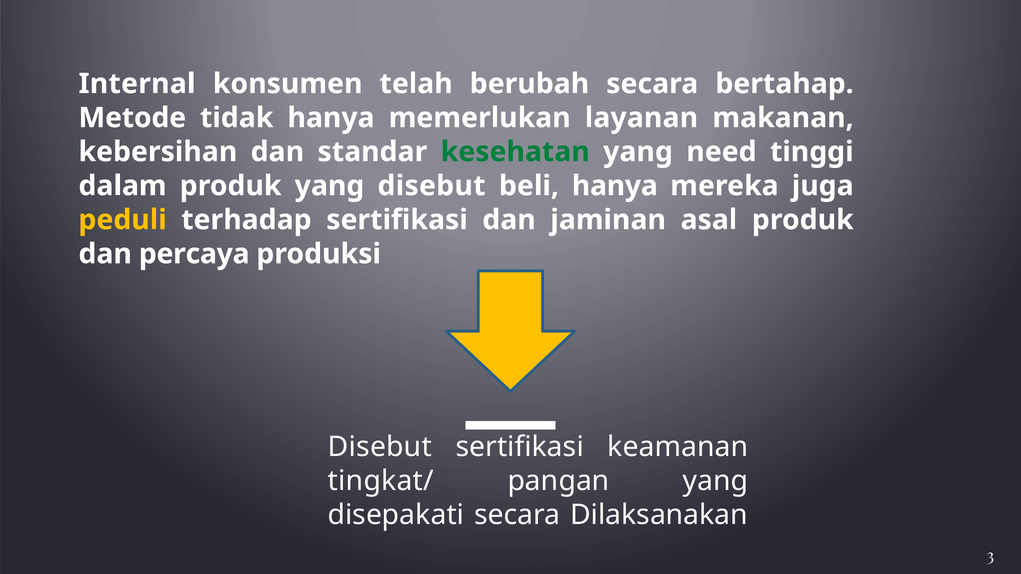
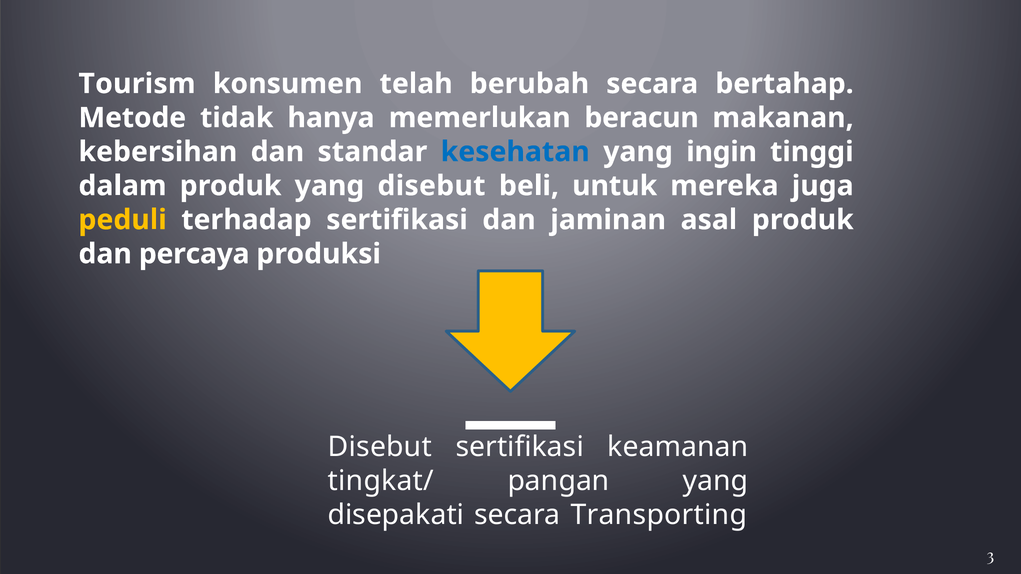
Internal: Internal -> Tourism
layanan: layanan -> beracun
kesehatan colour: green -> blue
need: need -> ingin
beli hanya: hanya -> untuk
Dilaksanakan: Dilaksanakan -> Transporting
